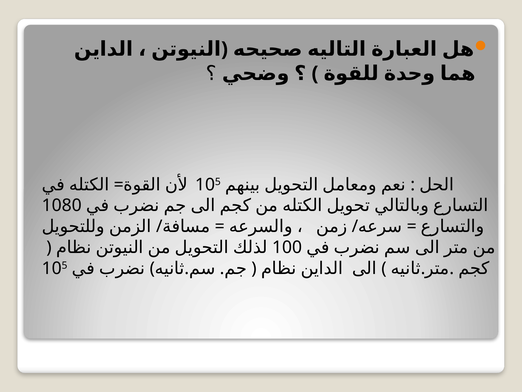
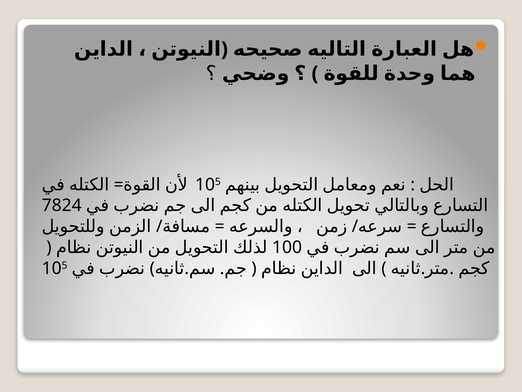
1080: 1080 -> 7824
